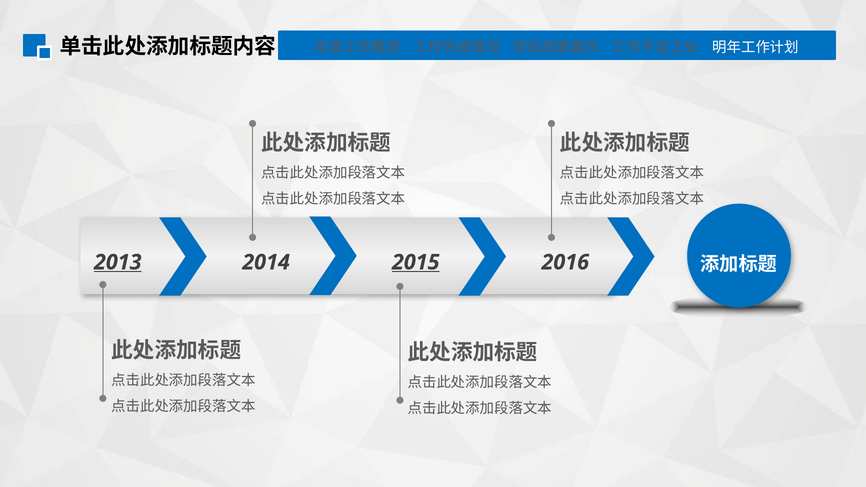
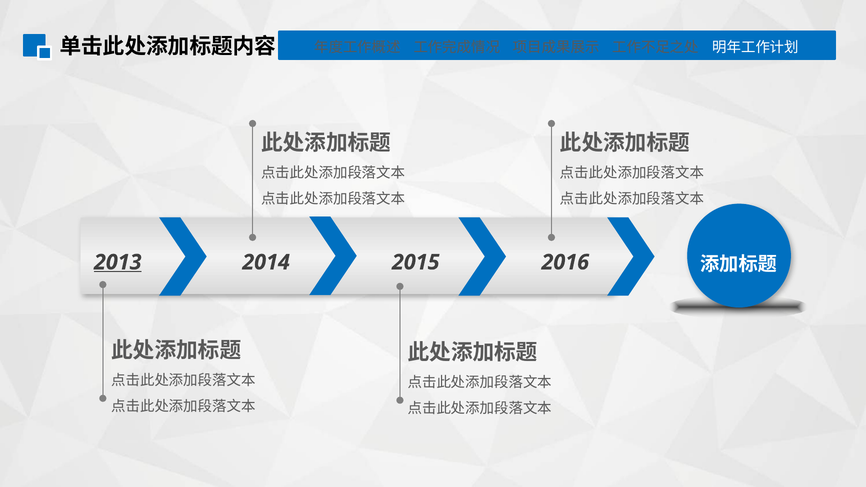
2015 underline: present -> none
